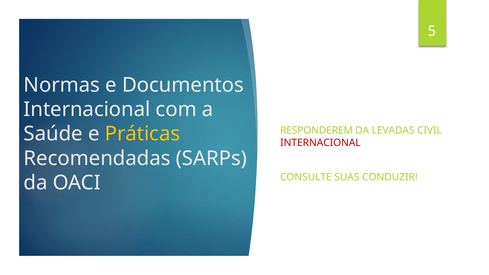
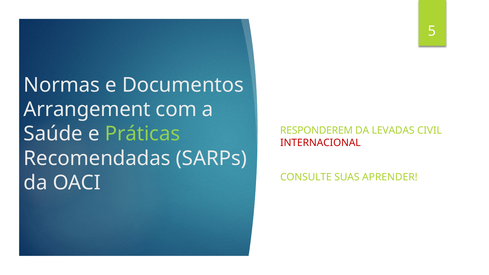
Internacional at (87, 109): Internacional -> Arrangement
Práticas colour: yellow -> light green
CONDUZIR: CONDUZIR -> APRENDER
